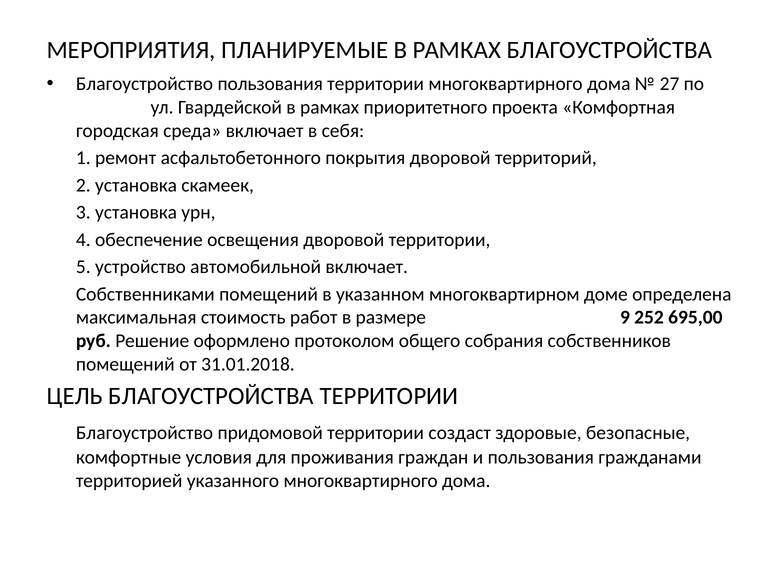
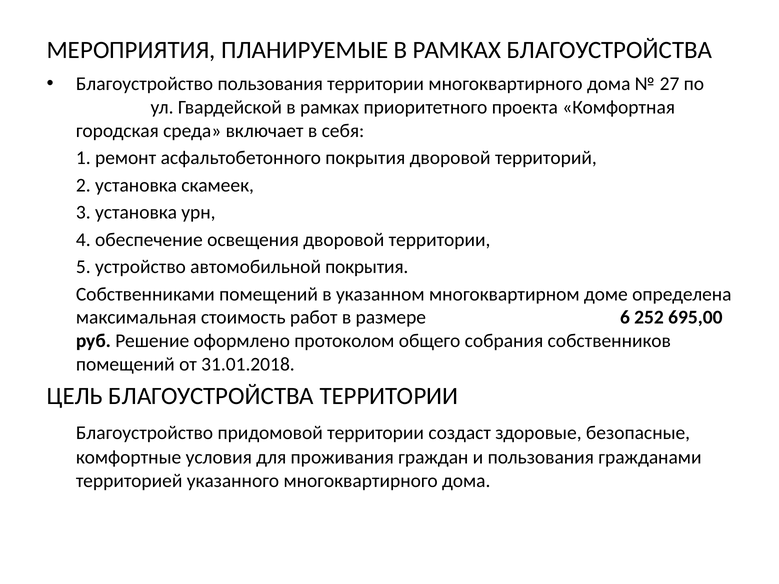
автомобильной включает: включает -> покрытия
9: 9 -> 6
